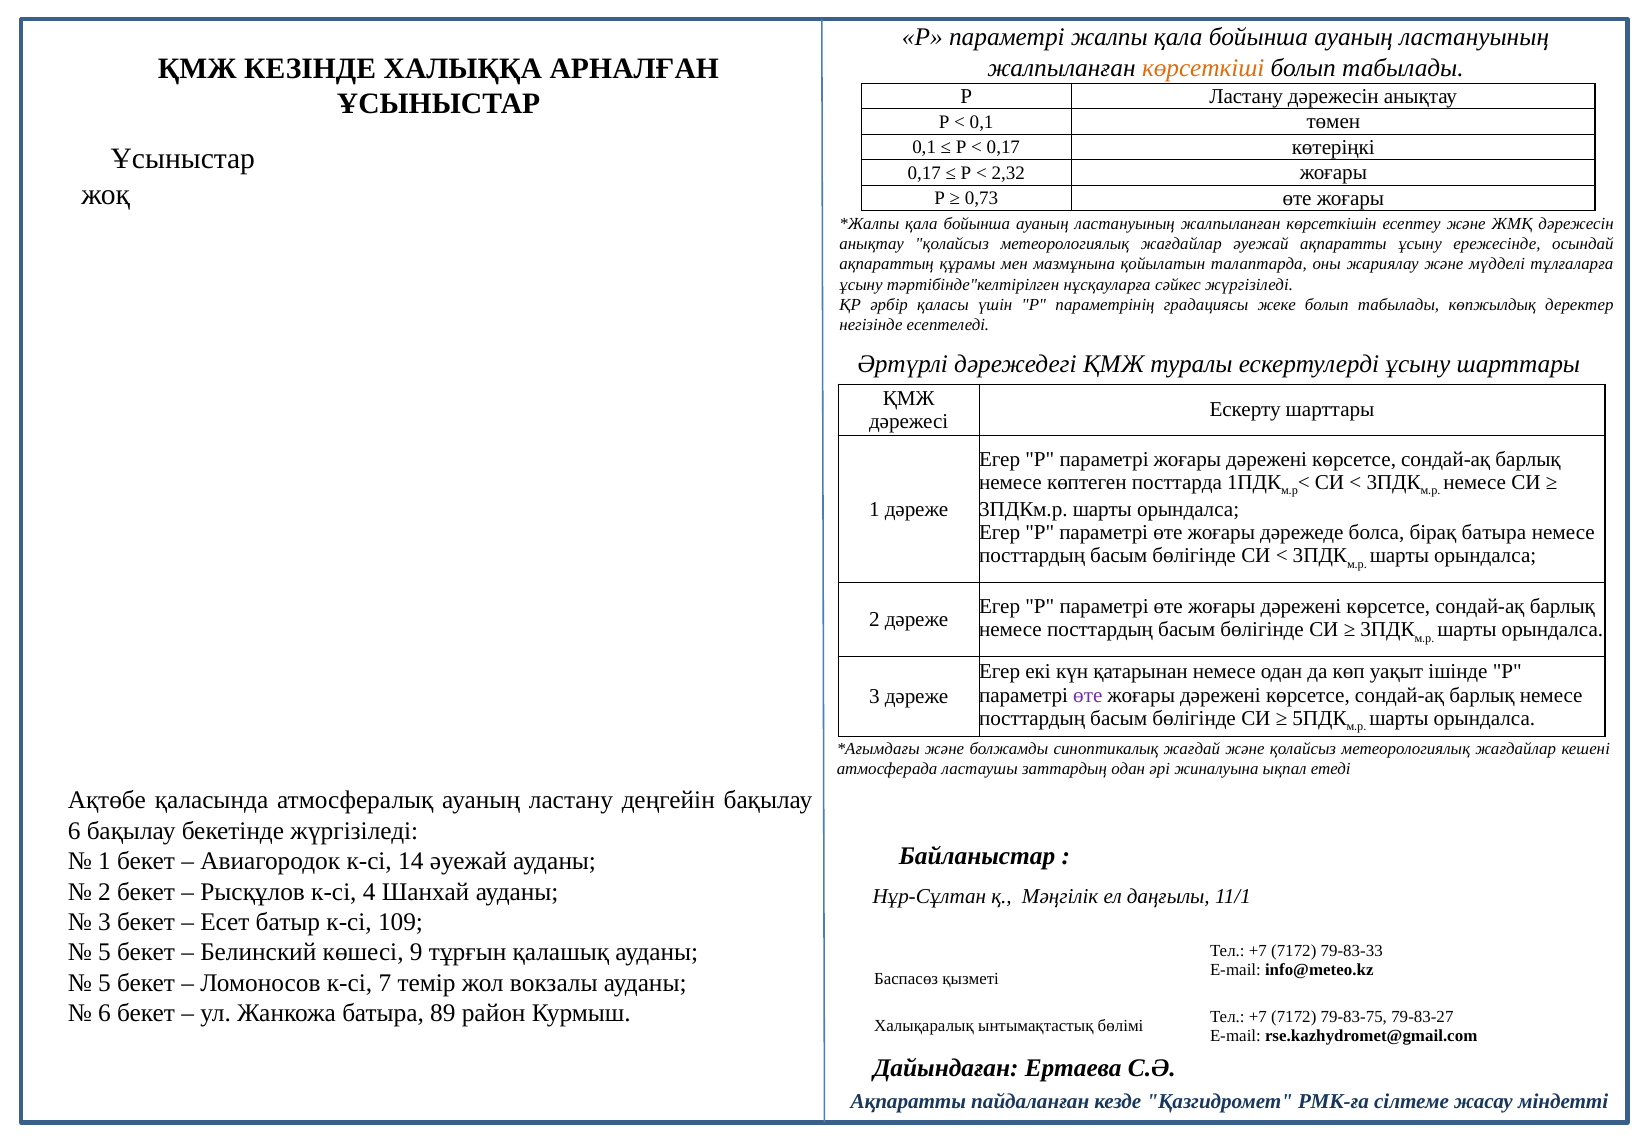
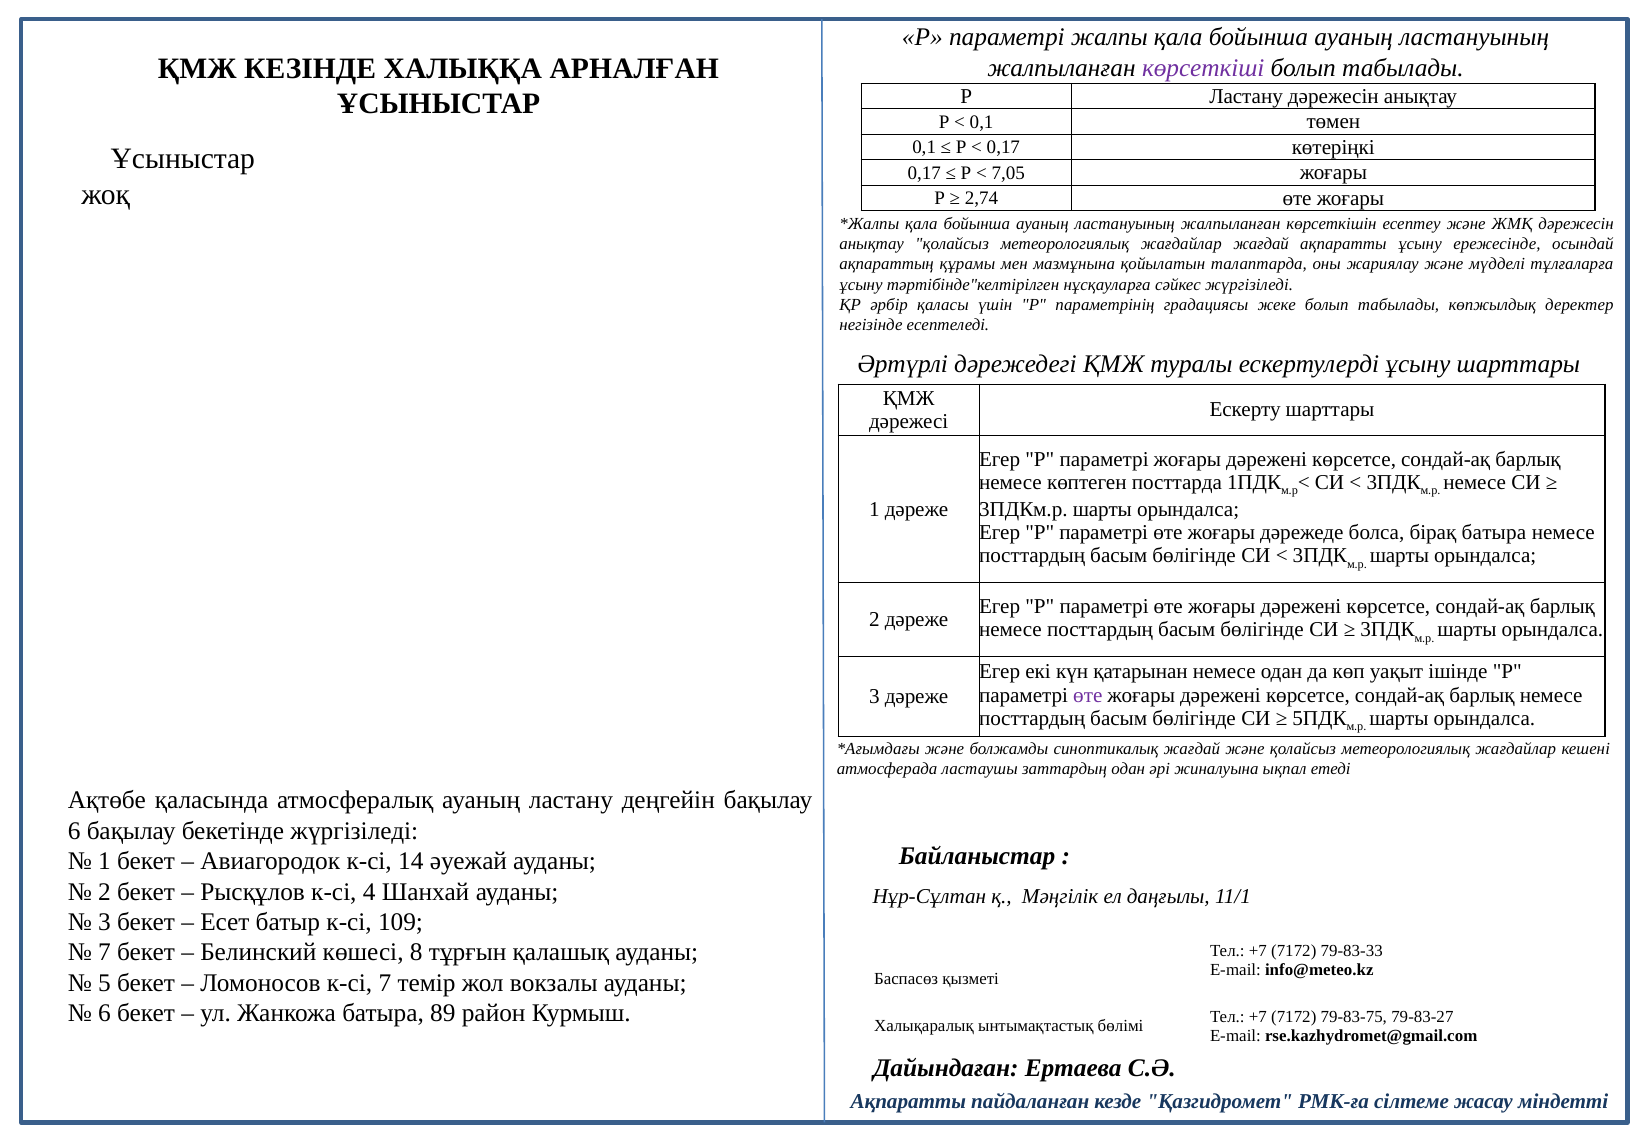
көрсеткіші colour: orange -> purple
2,32: 2,32 -> 7,05
0,73: 0,73 -> 2,74
жағдайлар әуежай: әуежай -> жағдай
5 at (105, 952): 5 -> 7
9: 9 -> 8
